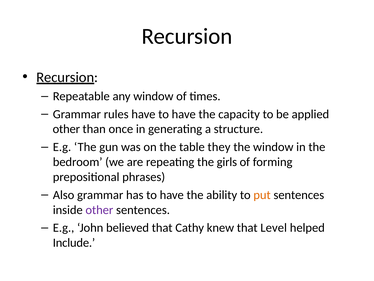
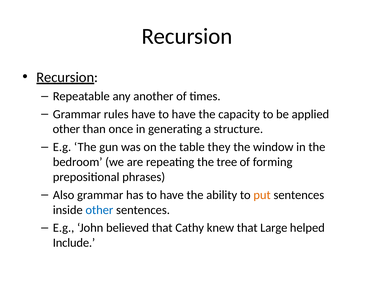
any window: window -> another
girls: girls -> tree
other at (99, 210) colour: purple -> blue
Level: Level -> Large
